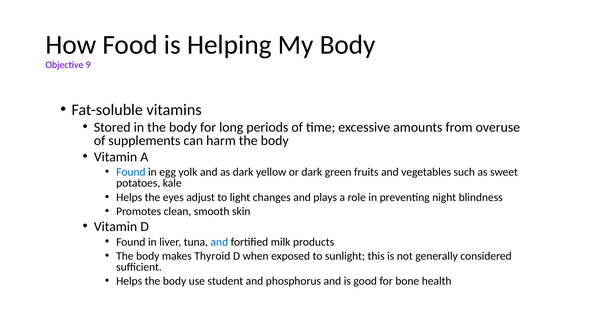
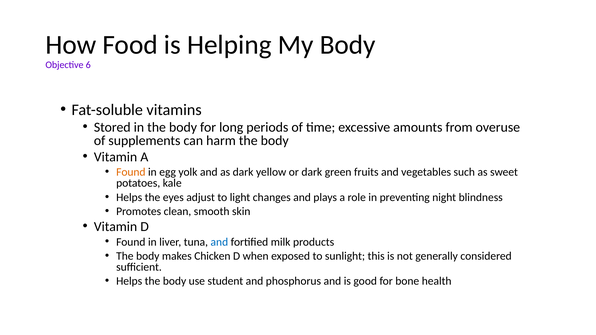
9: 9 -> 6
Found at (131, 172) colour: blue -> orange
Thyroid: Thyroid -> Chicken
